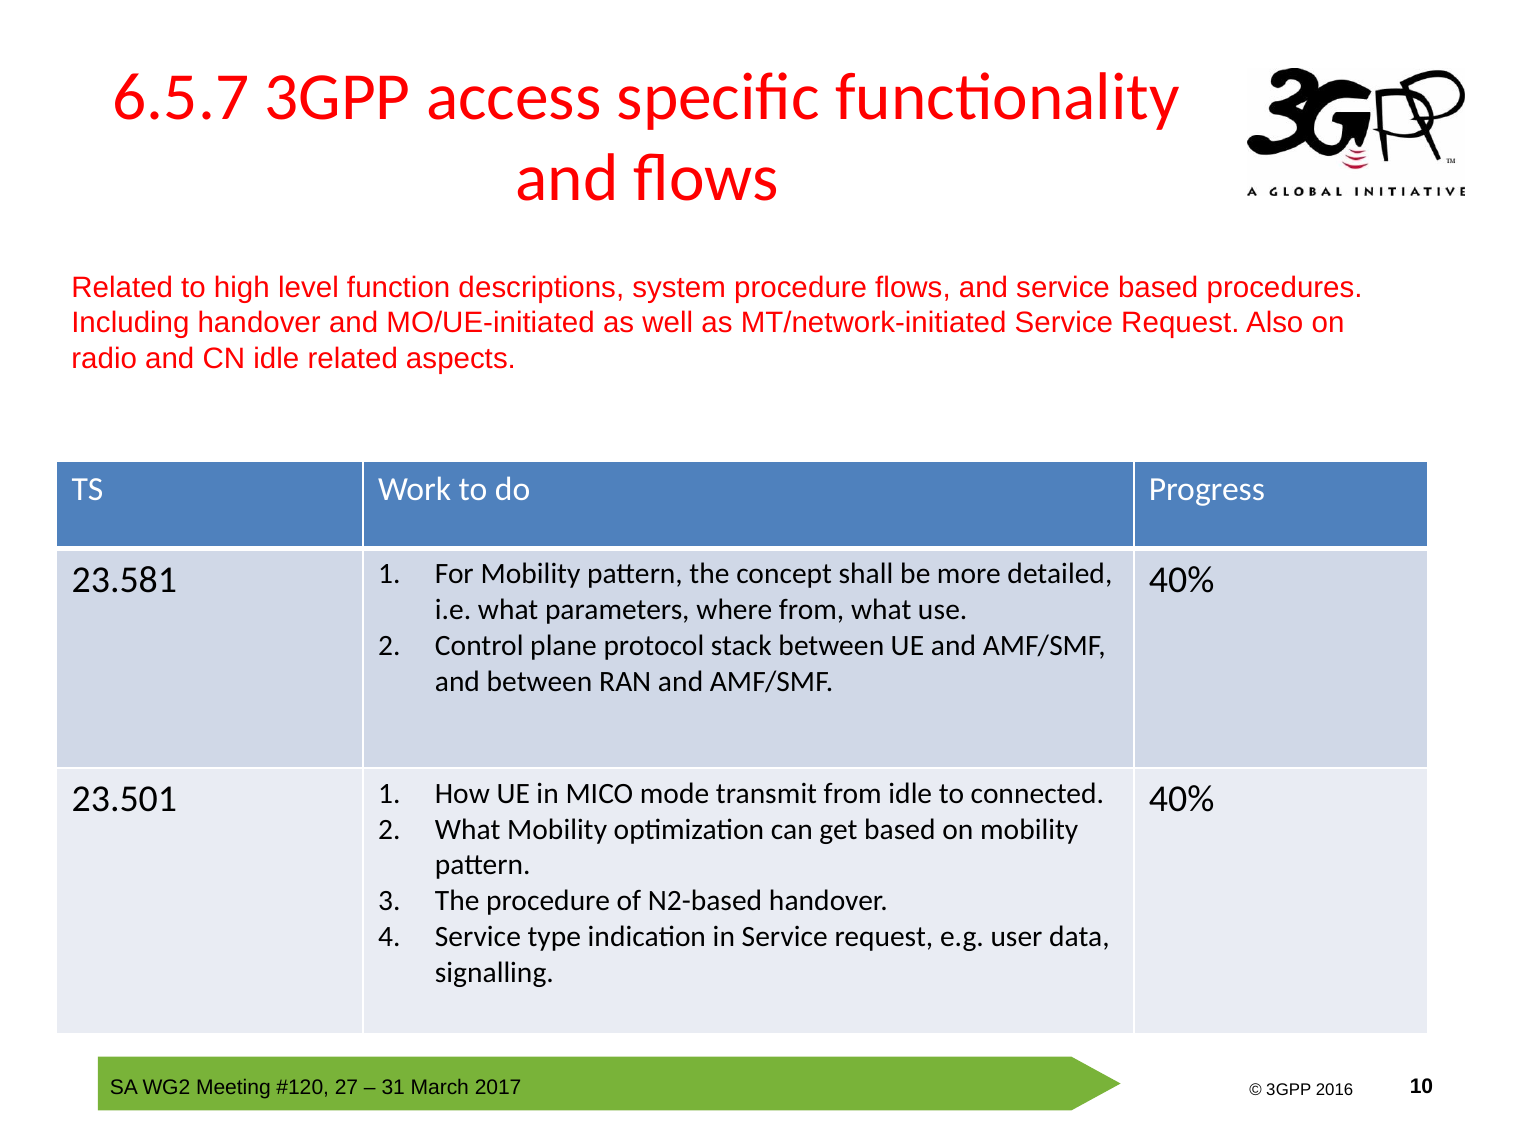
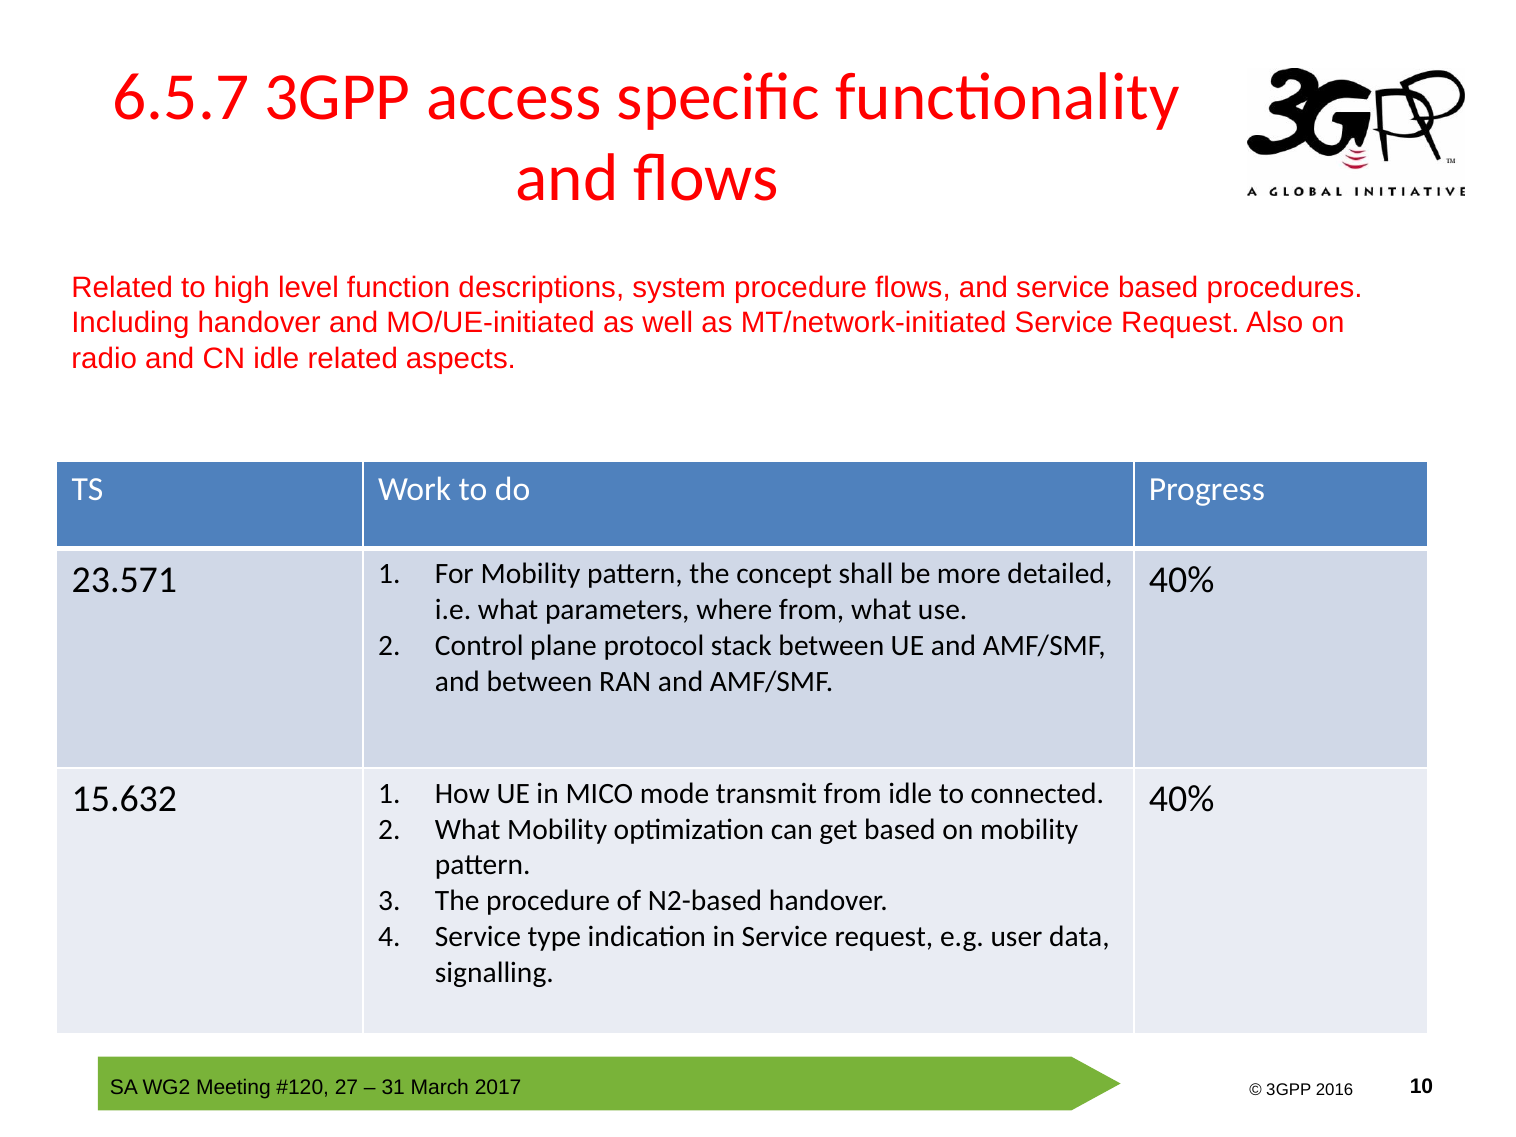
23.581: 23.581 -> 23.571
23.501: 23.501 -> 15.632
